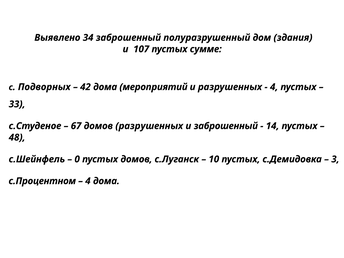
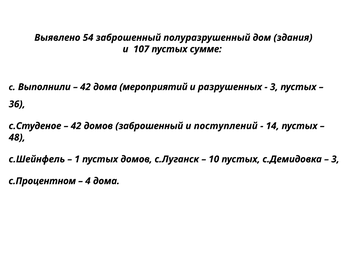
34: 34 -> 54
Подворных: Подворных -> Выполнили
4 at (274, 87): 4 -> 3
33: 33 -> 36
67 at (76, 126): 67 -> 42
домов разрушенных: разрушенных -> заброшенный
и заброшенный: заброшенный -> поступлений
0: 0 -> 1
